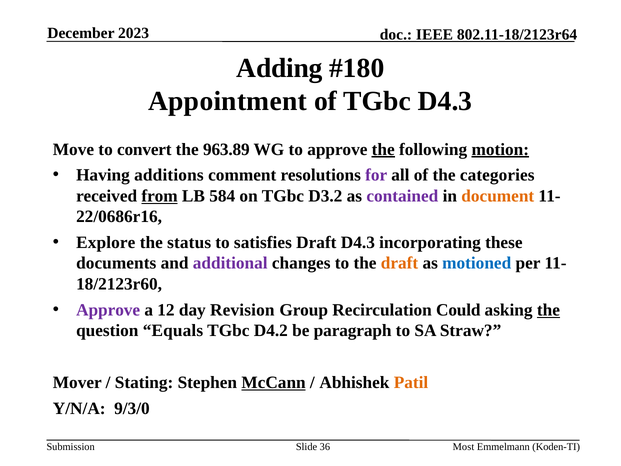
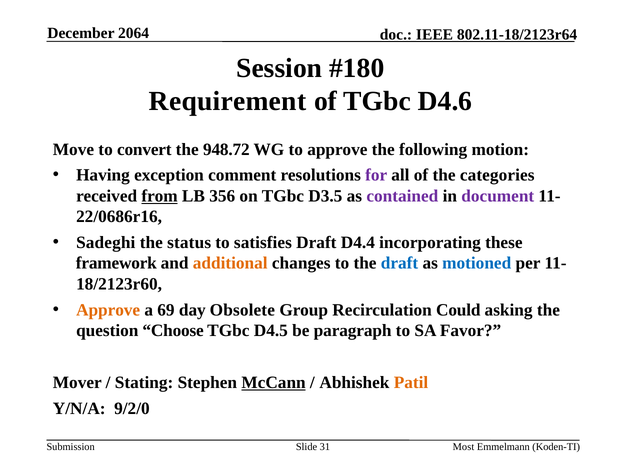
2023: 2023 -> 2064
Adding: Adding -> Session
Appointment: Appointment -> Requirement
TGbc D4.3: D4.3 -> D4.6
963.89: 963.89 -> 948.72
the at (383, 149) underline: present -> none
motion underline: present -> none
additions: additions -> exception
584: 584 -> 356
D3.2: D3.2 -> D3.5
document colour: orange -> purple
Explore: Explore -> Sadeghi
Draft D4.3: D4.3 -> D4.4
documents: documents -> framework
additional colour: purple -> orange
draft at (400, 263) colour: orange -> blue
Approve at (108, 310) colour: purple -> orange
12: 12 -> 69
Revision: Revision -> Obsolete
the at (548, 310) underline: present -> none
Equals: Equals -> Choose
D4.2: D4.2 -> D4.5
Straw: Straw -> Favor
9/3/0: 9/3/0 -> 9/2/0
36: 36 -> 31
